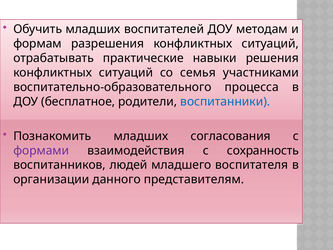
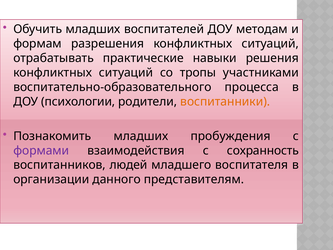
семья: семья -> тропы
бесплатное: бесплатное -> психологии
воспитанники colour: blue -> orange
согласования: согласования -> пробуждения
